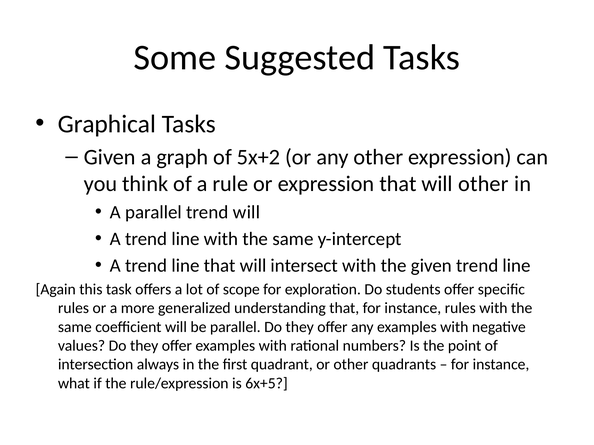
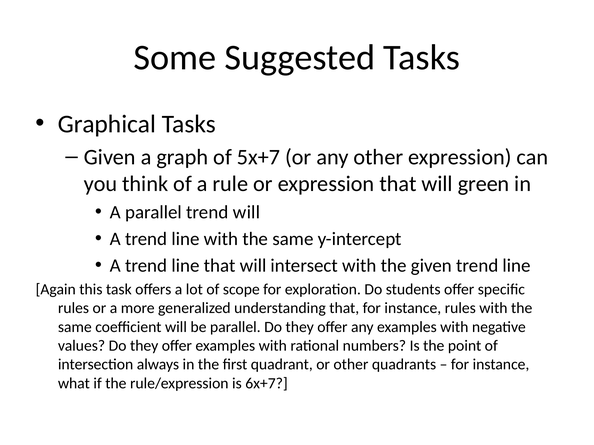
5x+2: 5x+2 -> 5x+7
will other: other -> green
6x+5: 6x+5 -> 6x+7
